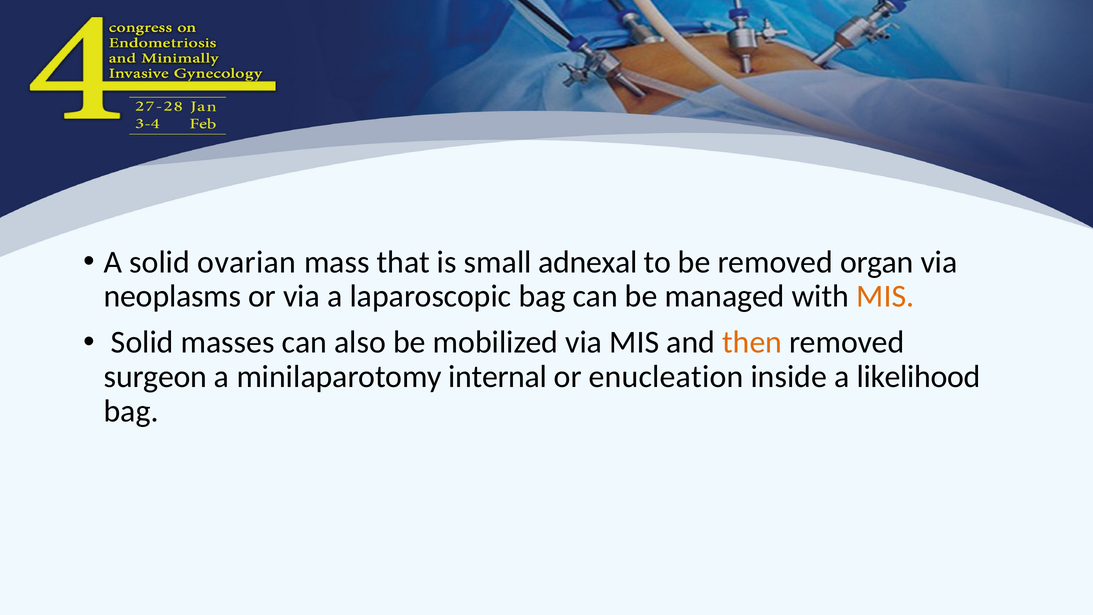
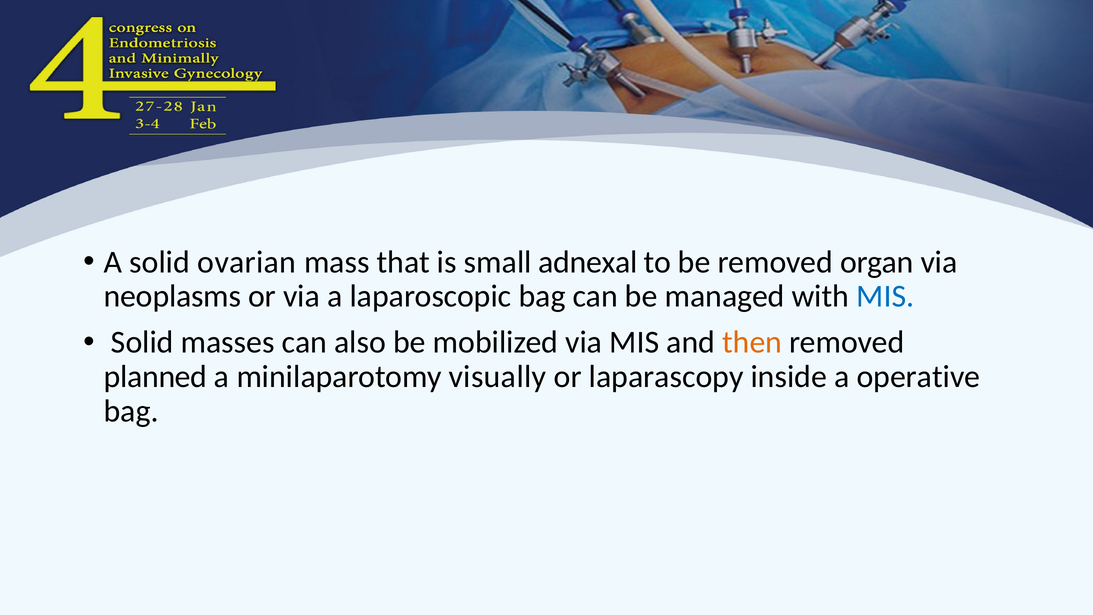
MIS at (885, 296) colour: orange -> blue
surgeon: surgeon -> planned
internal: internal -> visually
enucleation: enucleation -> laparascopy
likelihood: likelihood -> operative
